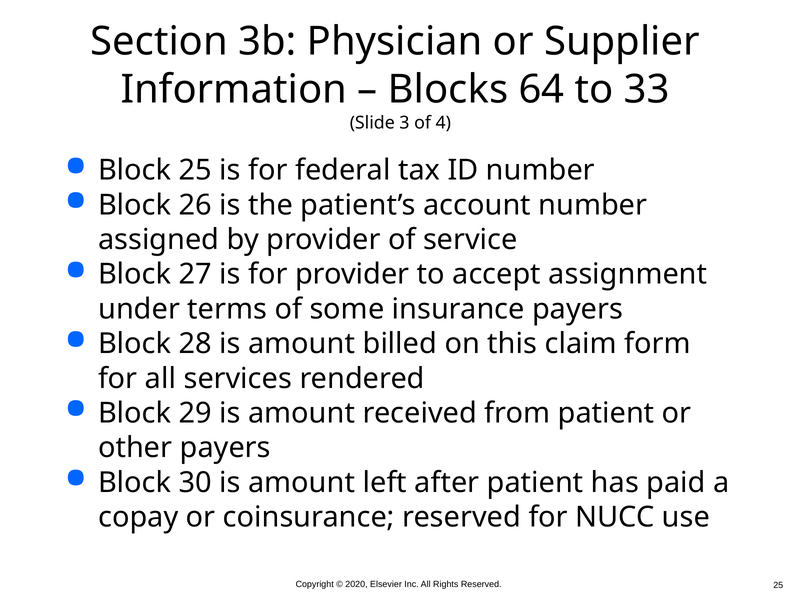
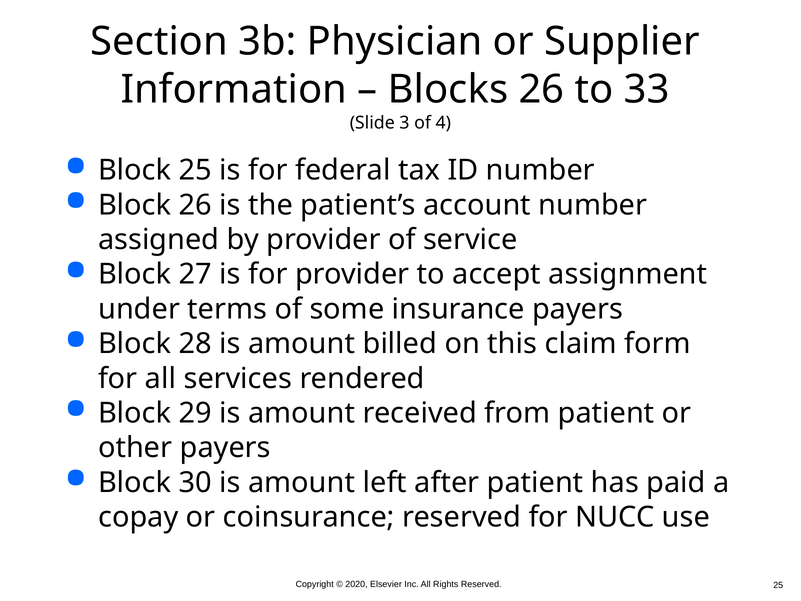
Blocks 64: 64 -> 26
